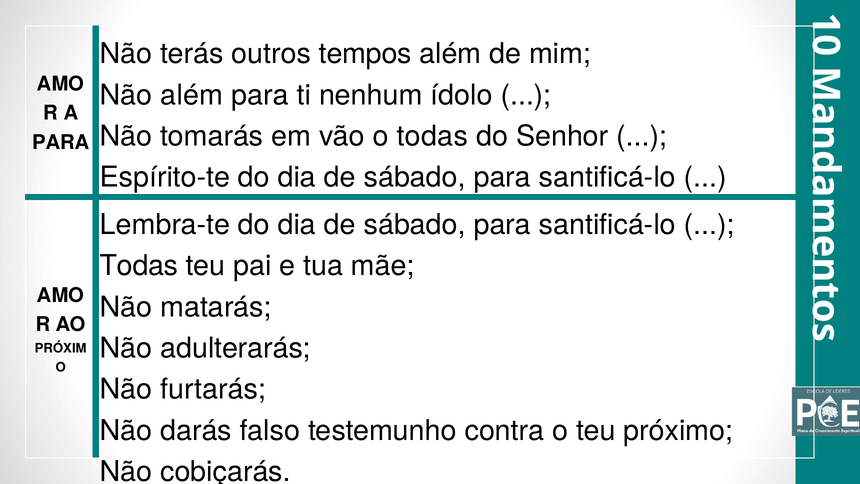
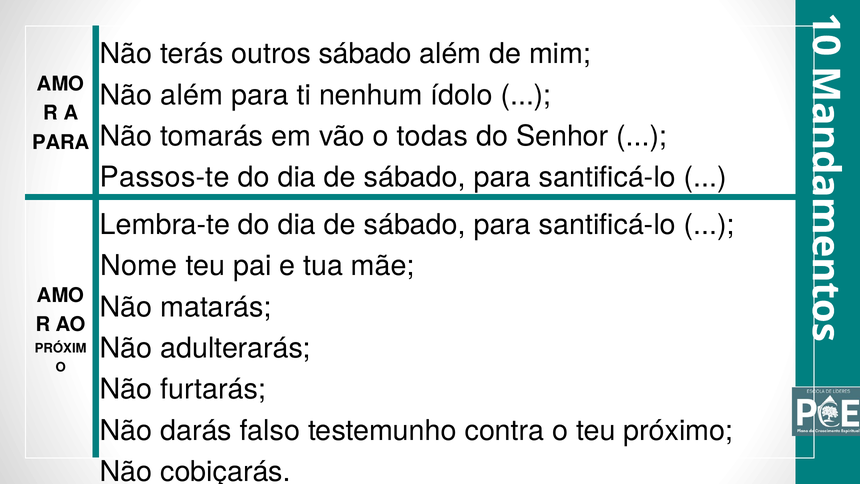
outros tempos: tempos -> sábado
Espírito-te: Espírito-te -> Passos-te
Todas at (139, 266): Todas -> Nome
